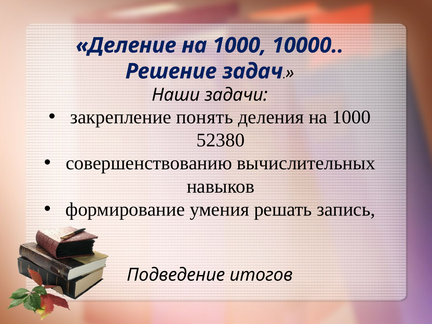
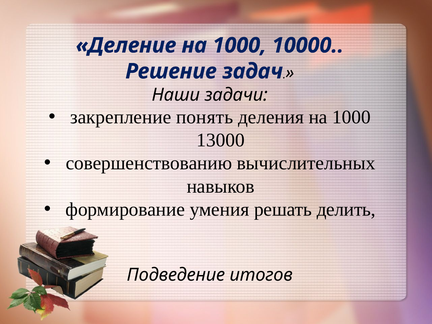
52380: 52380 -> 13000
запись: запись -> делить
